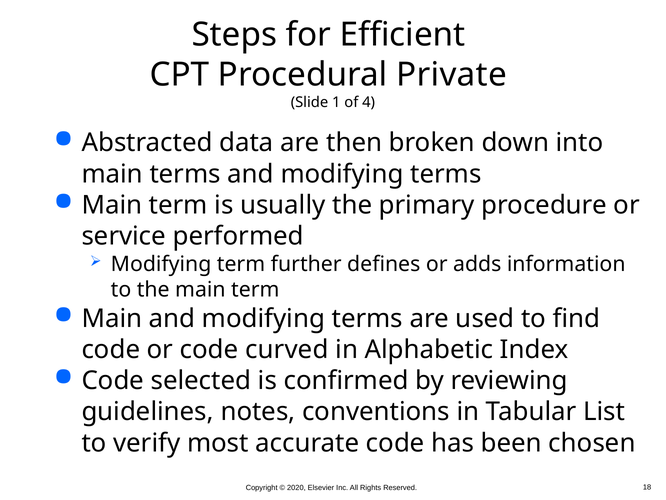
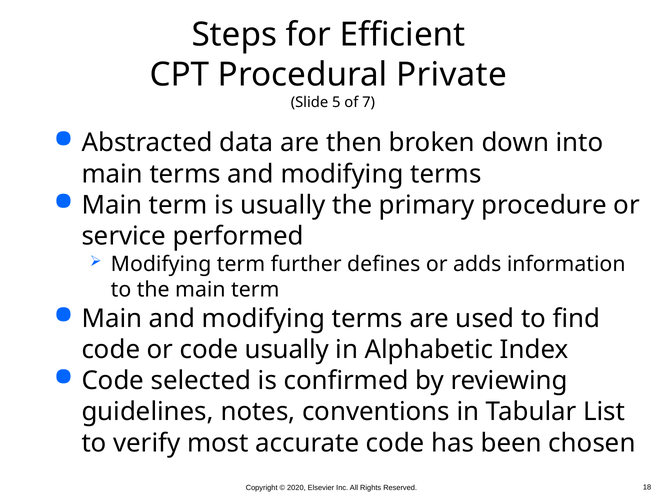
1: 1 -> 5
4: 4 -> 7
code curved: curved -> usually
